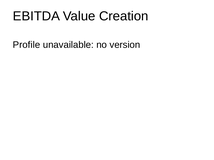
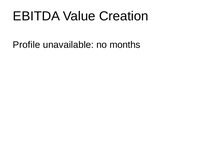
version: version -> months
